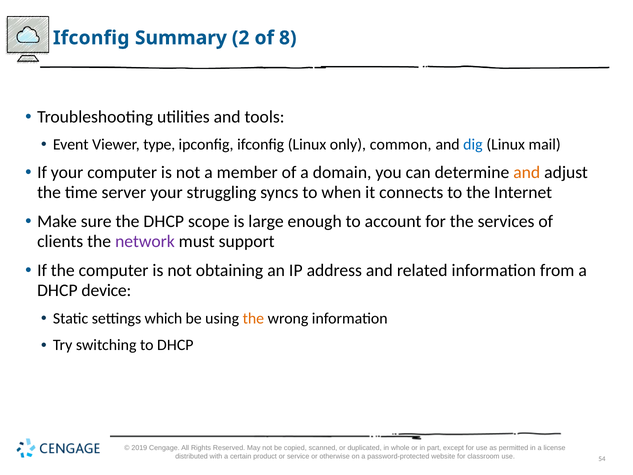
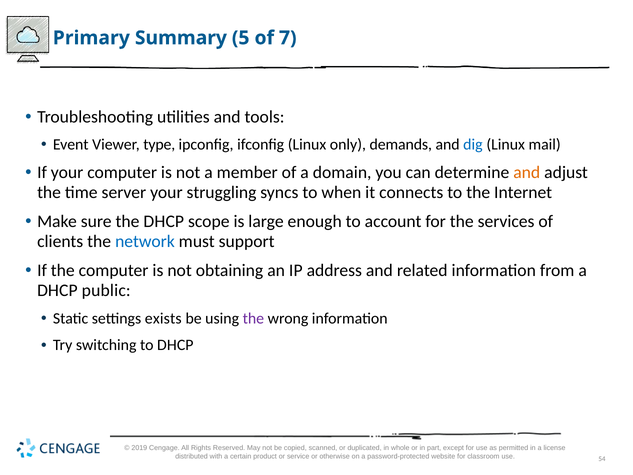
Ifconfig at (91, 38): Ifconfig -> Primary
2: 2 -> 5
8: 8 -> 7
common: common -> demands
network colour: purple -> blue
device: device -> public
which: which -> exists
the at (253, 318) colour: orange -> purple
